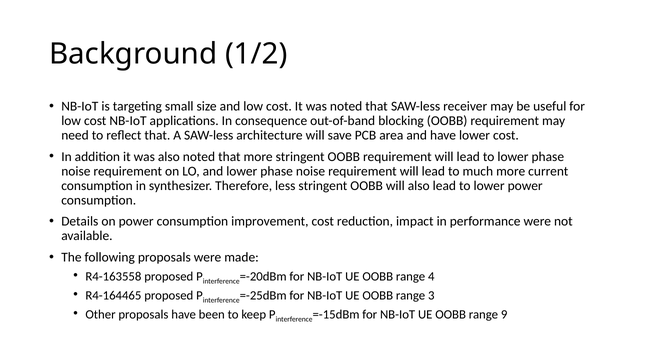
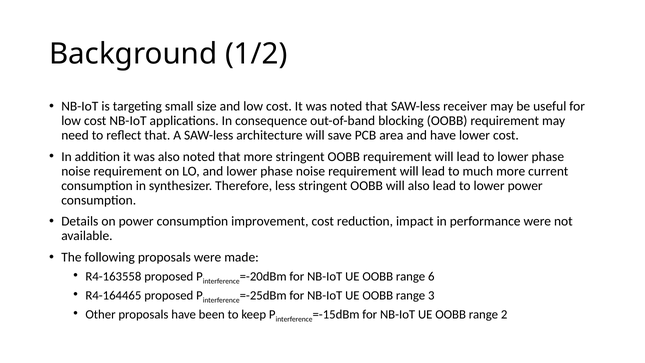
4: 4 -> 6
9: 9 -> 2
